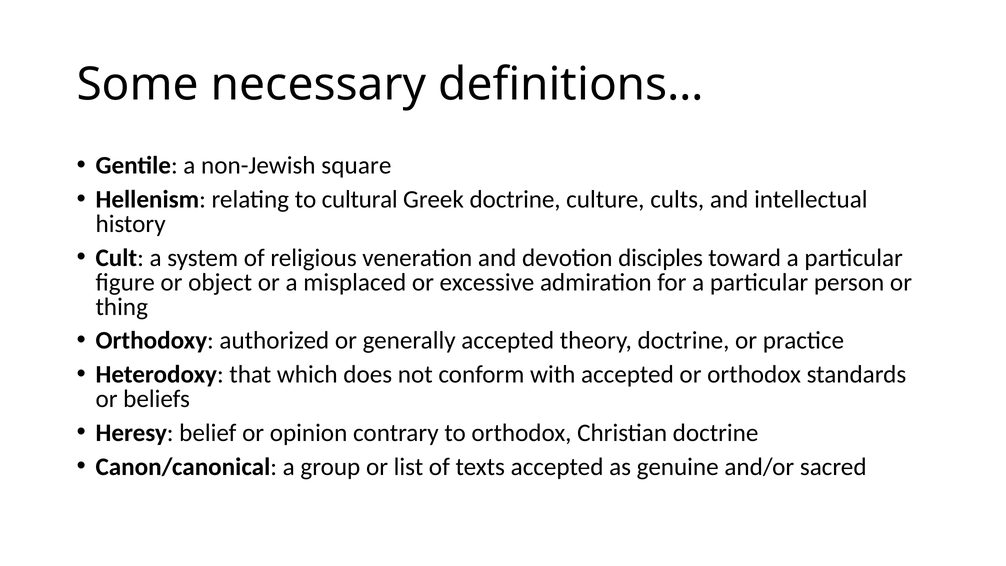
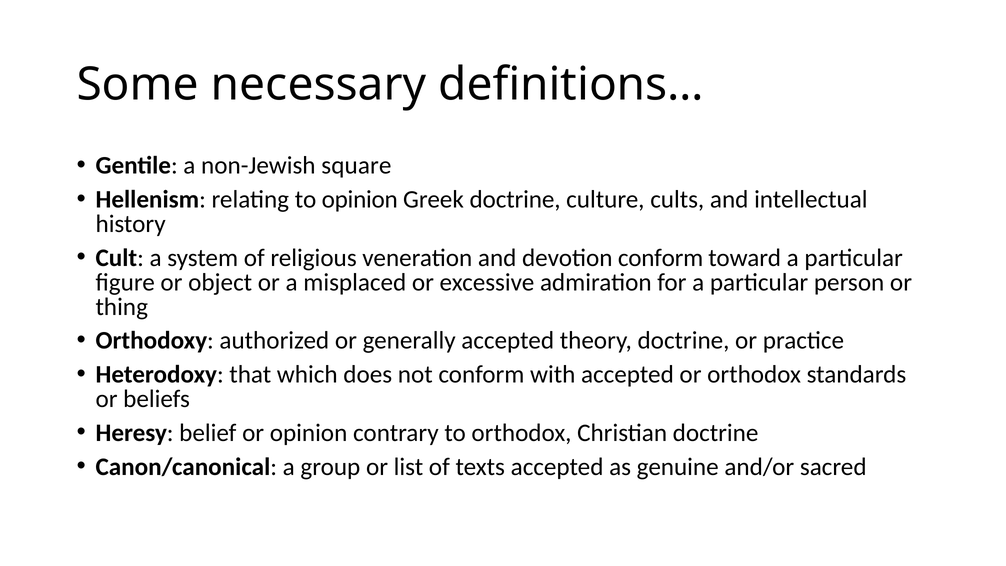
to cultural: cultural -> opinion
devotion disciples: disciples -> conform
